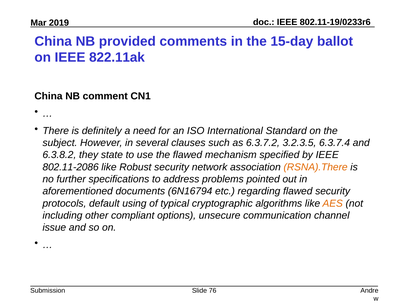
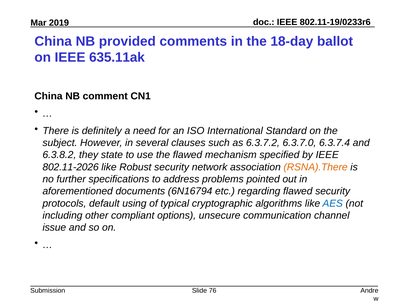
15-day: 15-day -> 18-day
822.11ak: 822.11ak -> 635.11ak
3.2.3.5: 3.2.3.5 -> 6.3.7.0
802.11-2086: 802.11-2086 -> 802.11-2026
AES colour: orange -> blue
